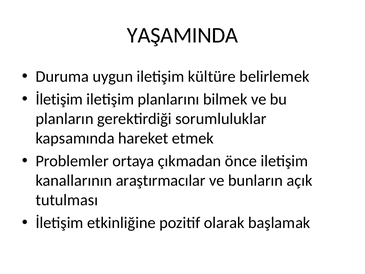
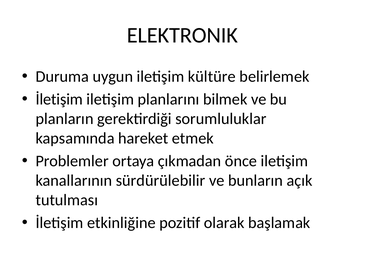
YAŞAMINDA: YAŞAMINDA -> ELEKTRONIK
araştırmacılar: araştırmacılar -> sürdürülebilir
